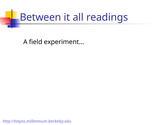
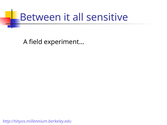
readings: readings -> sensitive
